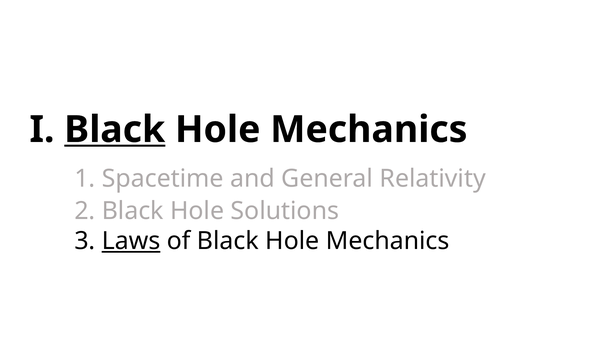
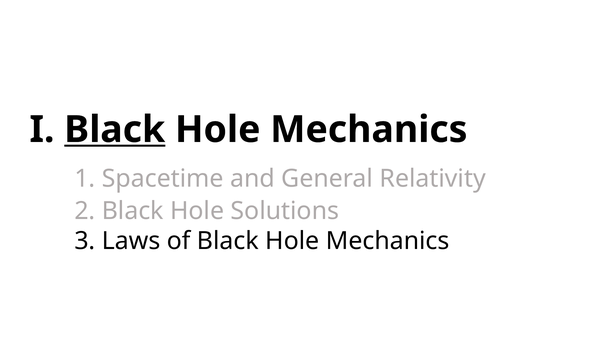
Laws underline: present -> none
